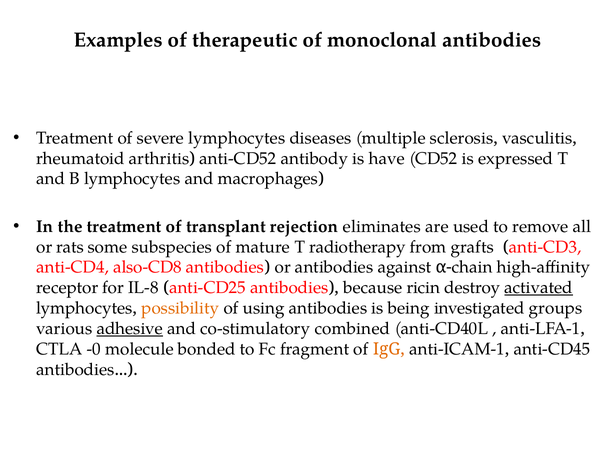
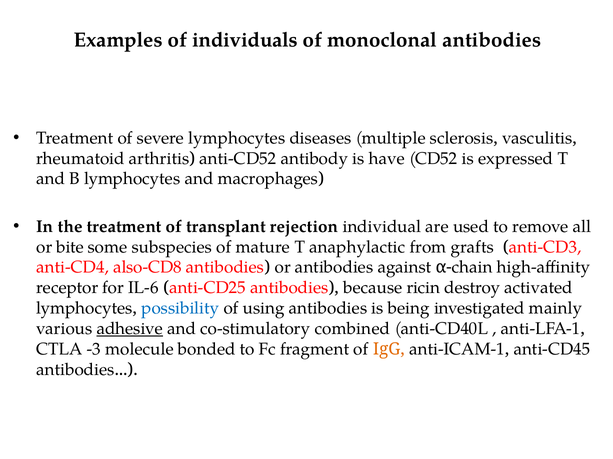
therapeutic: therapeutic -> individuals
eliminates: eliminates -> individual
rats: rats -> bite
radiotherapy: radiotherapy -> anaphylactic
IL-8: IL-8 -> IL-6
activated underline: present -> none
possibility colour: orange -> blue
groups: groups -> mainly
-0: -0 -> -3
